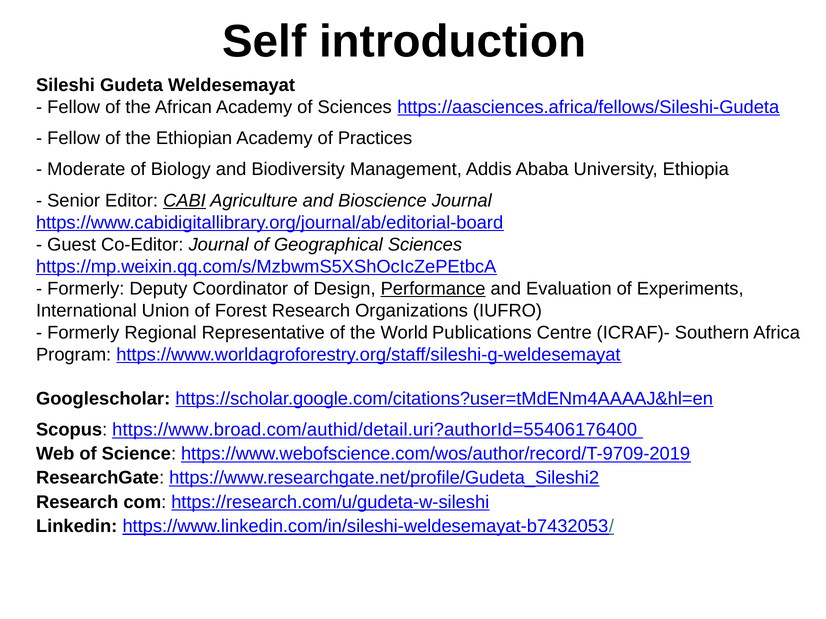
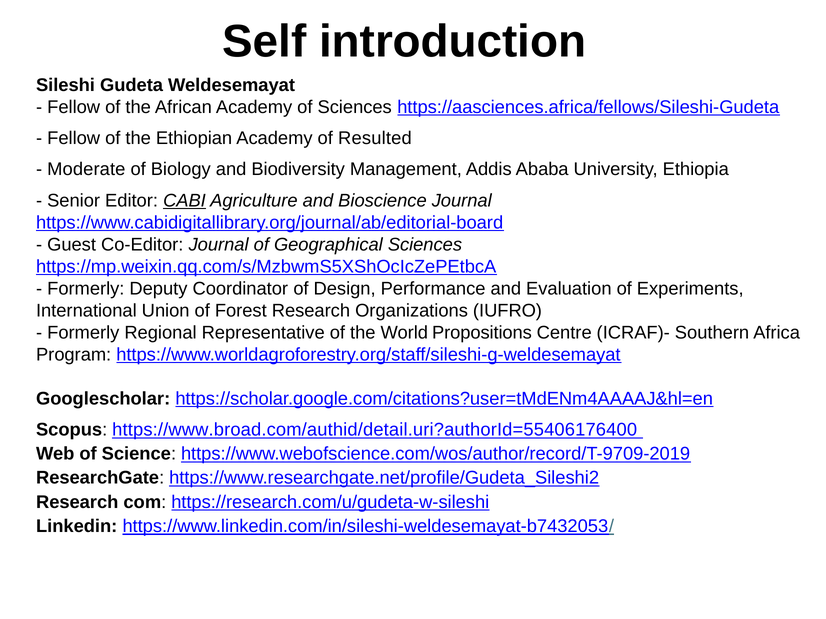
Practices: Practices -> Resulted
Performance underline: present -> none
Publications: Publications -> Propositions
